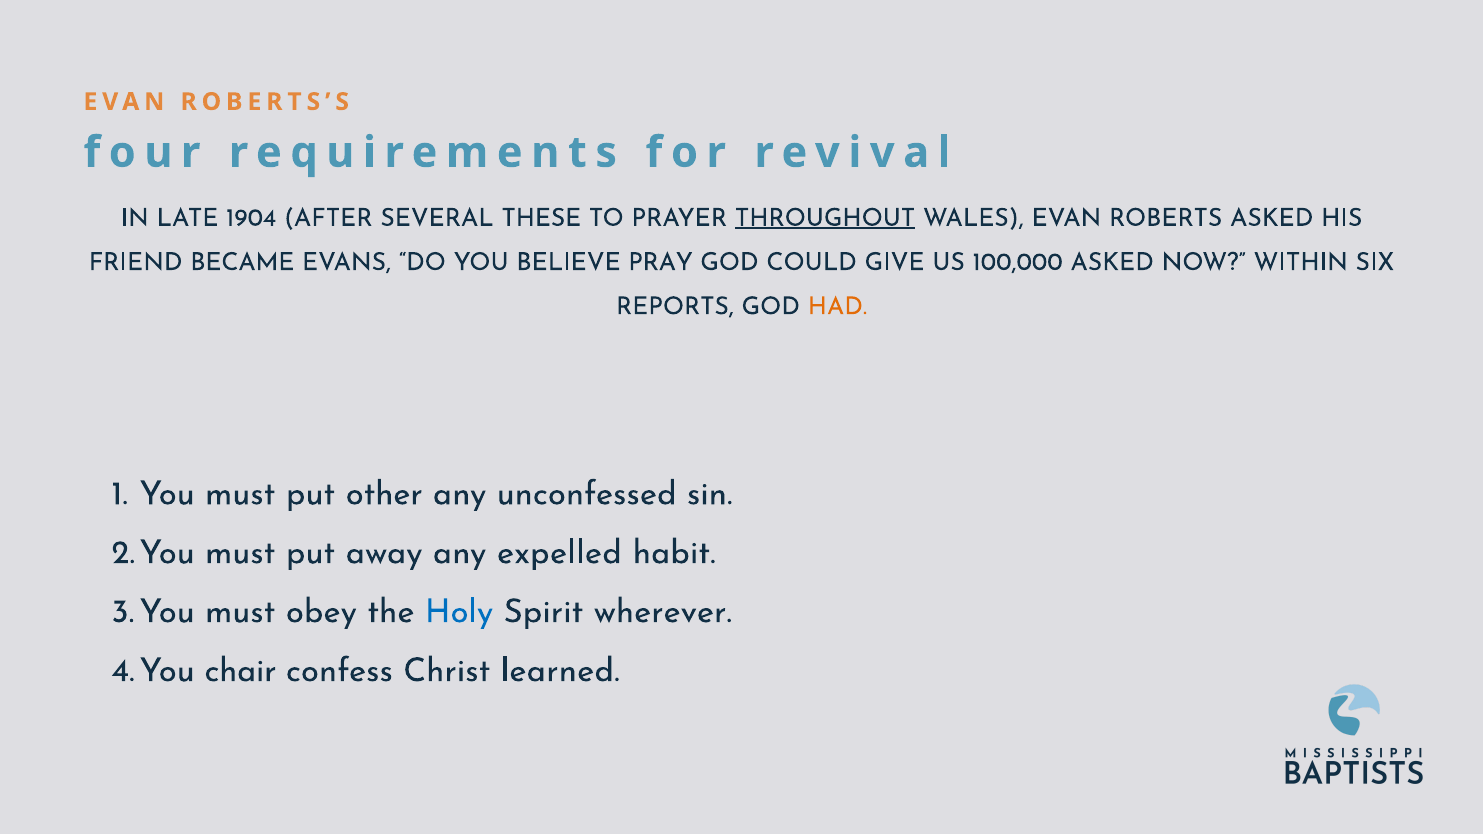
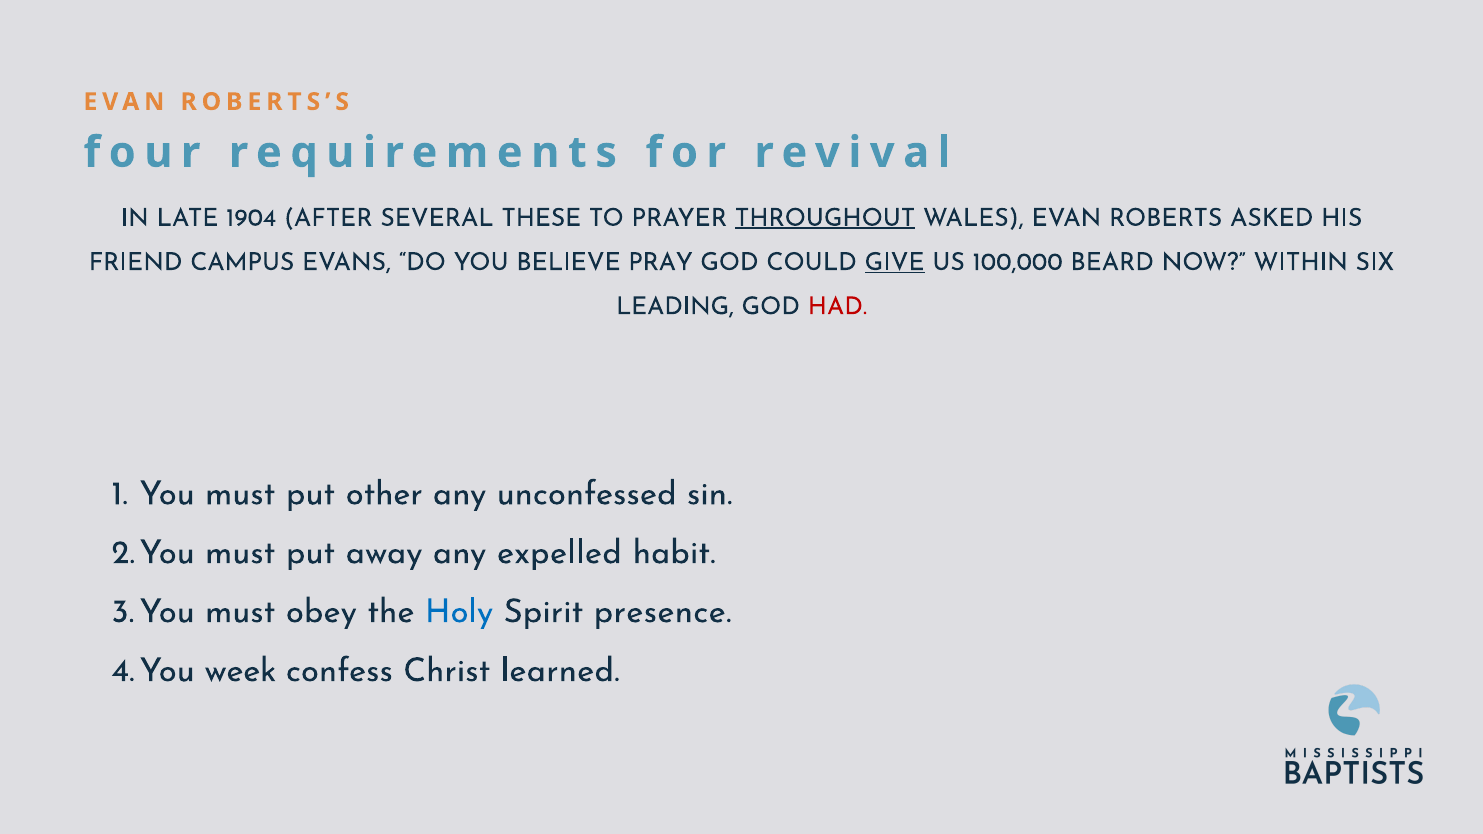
BECAME: BECAME -> CAMPUS
GIVE underline: none -> present
100,000 ASKED: ASKED -> BEARD
REPORTS: REPORTS -> LEADING
HAD colour: orange -> red
wherever: wherever -> presence
chair: chair -> week
